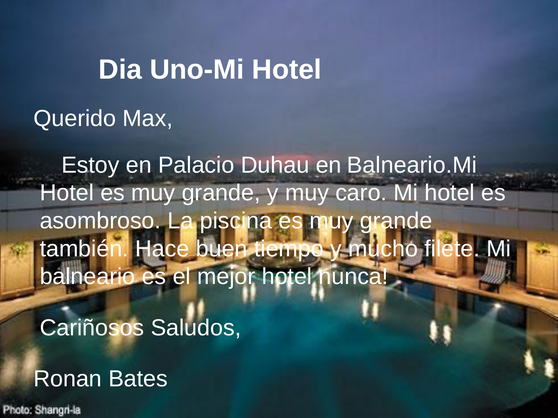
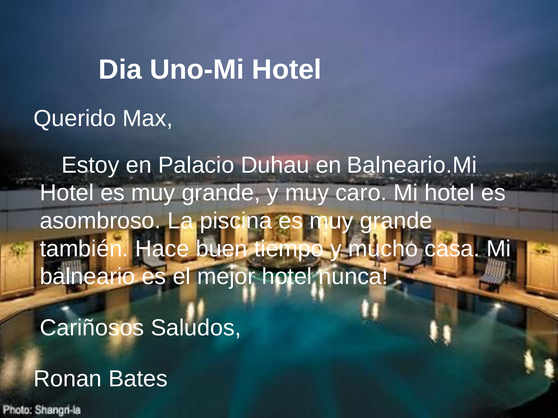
filete: filete -> casa
